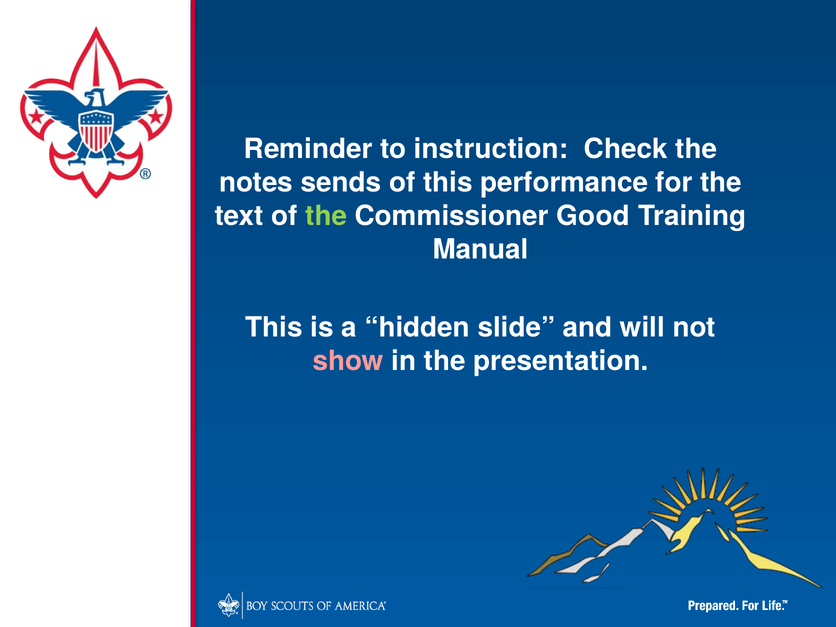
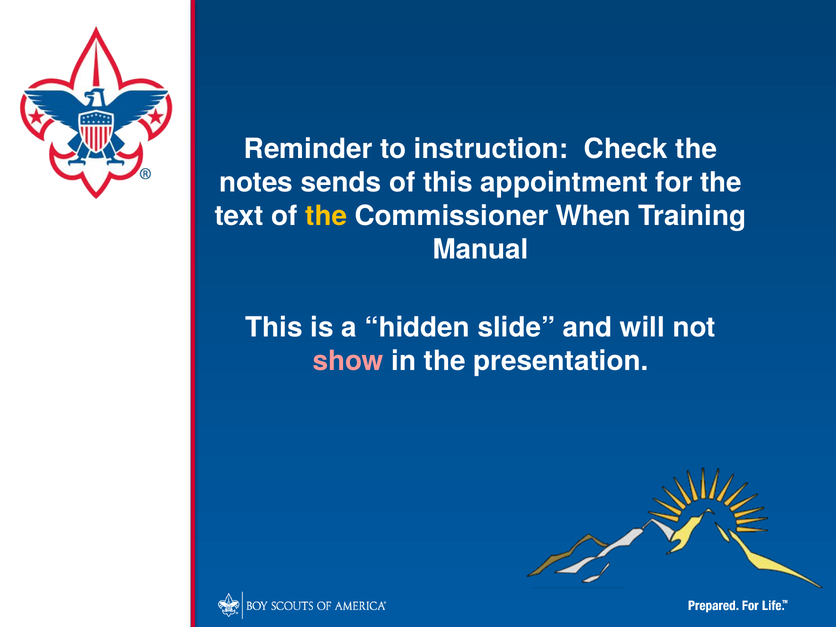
performance: performance -> appointment
the at (326, 216) colour: light green -> yellow
Good: Good -> When
